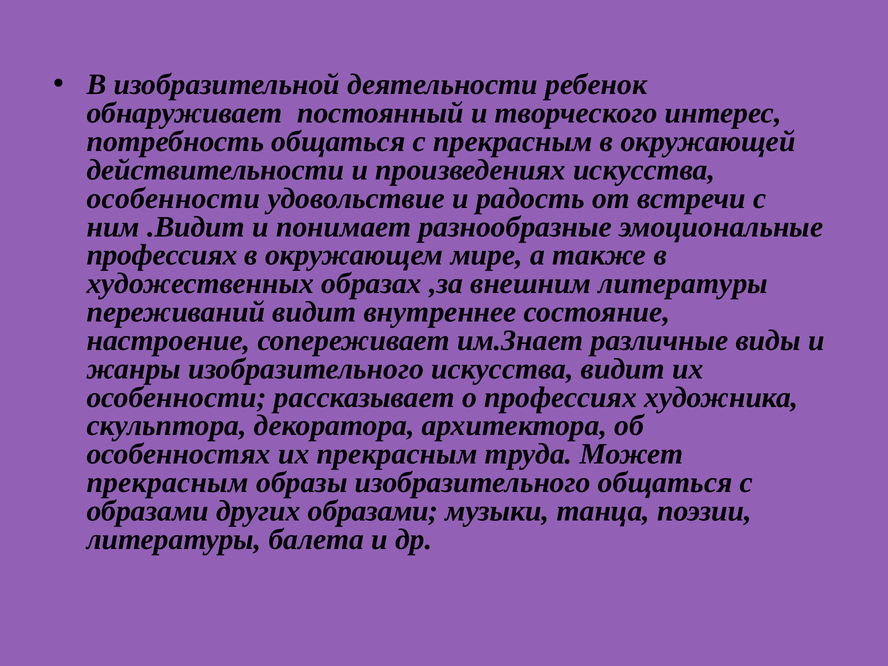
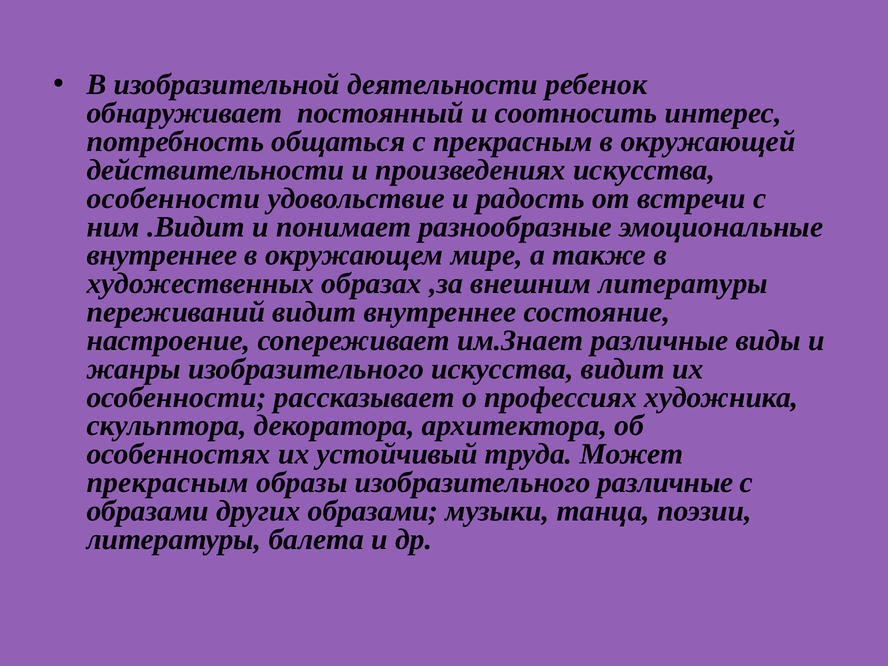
творческого: творческого -> соотносить
профессиях at (162, 255): профессиях -> внутреннее
их прекрасным: прекрасным -> устойчивый
изобразительного общаться: общаться -> различные
